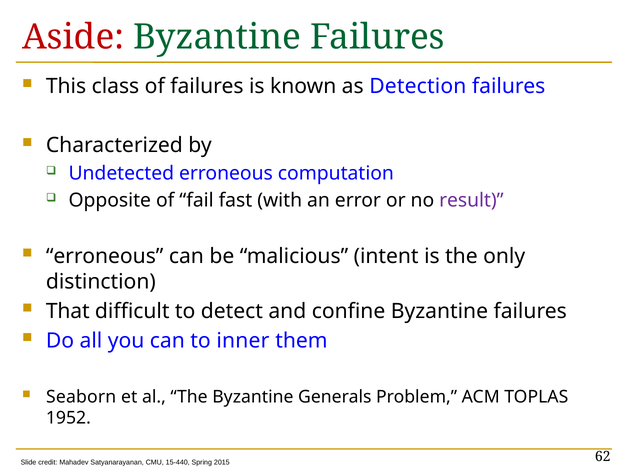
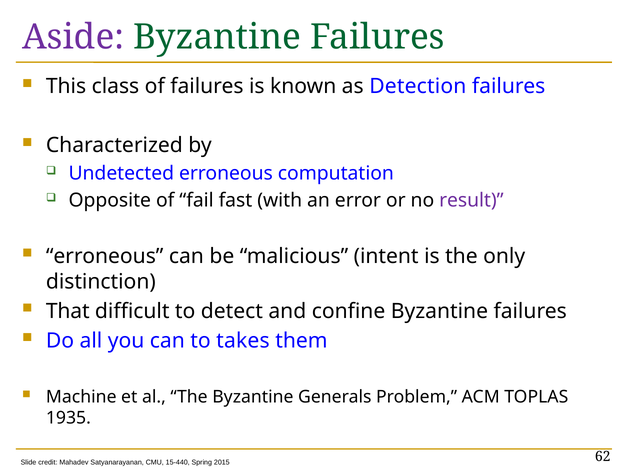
Aside colour: red -> purple
inner: inner -> takes
Seaborn: Seaborn -> Machine
1952: 1952 -> 1935
